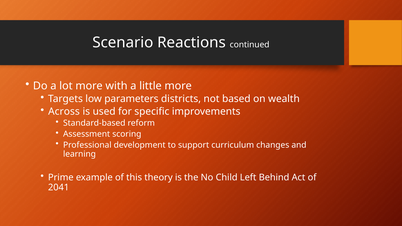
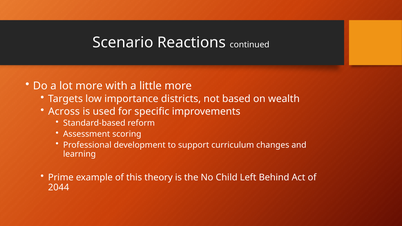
parameters: parameters -> importance
2041: 2041 -> 2044
